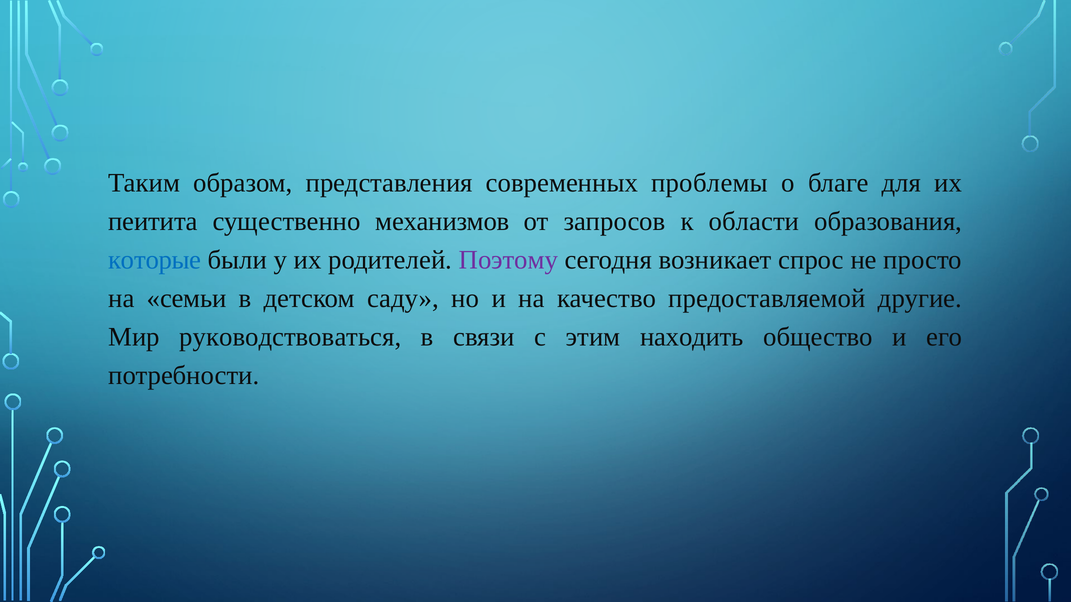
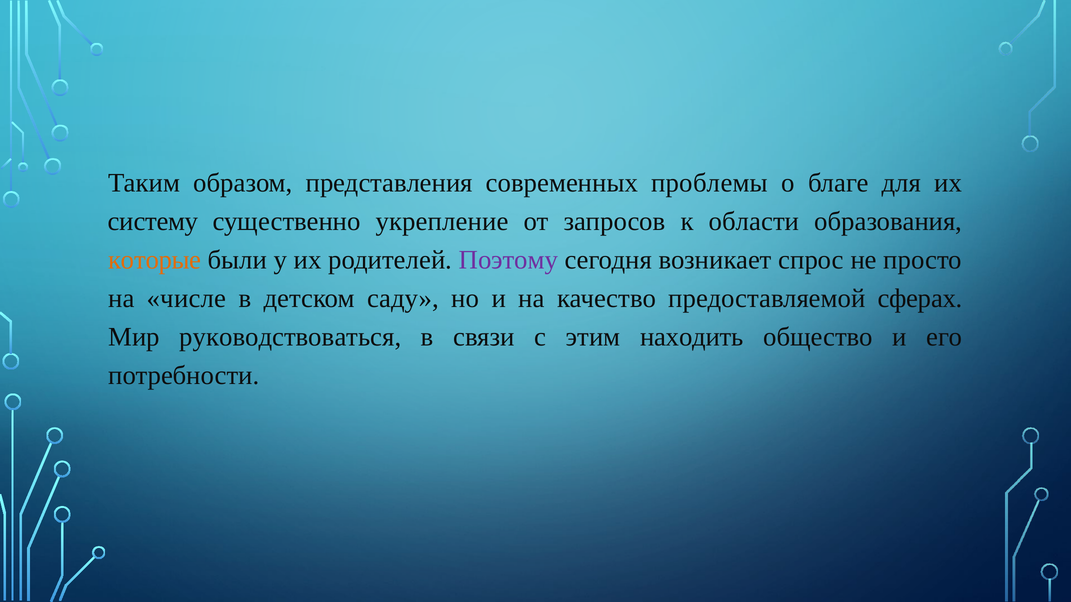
пеитита: пеитита -> систему
механизмов: механизмов -> укрепление
которые colour: blue -> orange
семьи: семьи -> числе
другие: другие -> сферах
